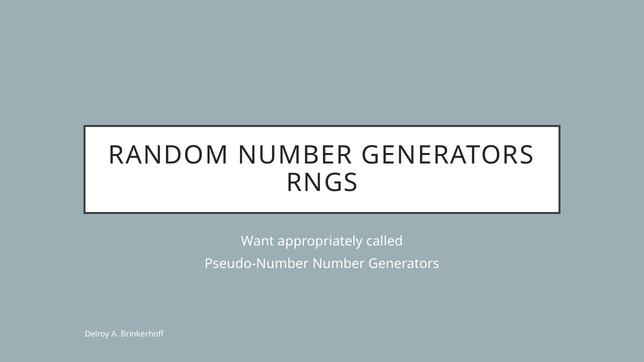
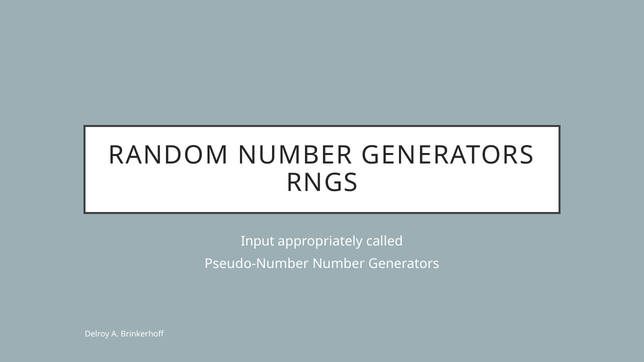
Want: Want -> Input
